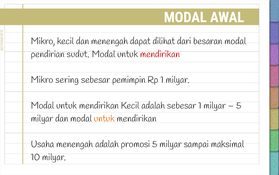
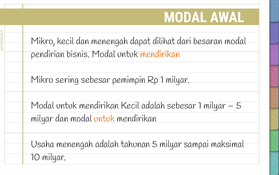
sudut: sudut -> bisnis
mendirikan at (160, 54) colour: red -> orange
promosi: promosi -> tahunan
